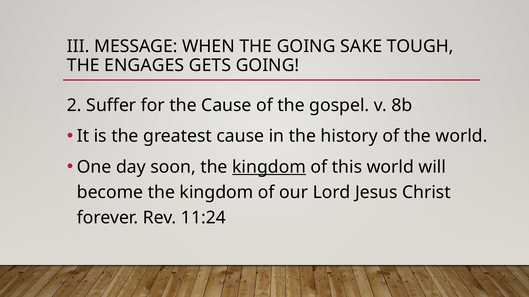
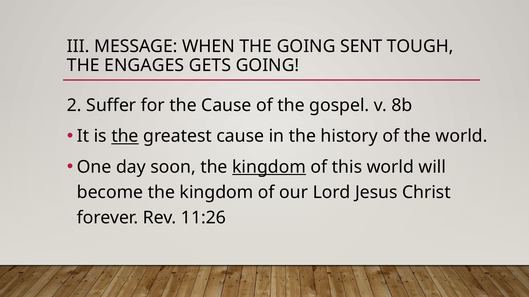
SAKE: SAKE -> SENT
the at (125, 136) underline: none -> present
11:24: 11:24 -> 11:26
